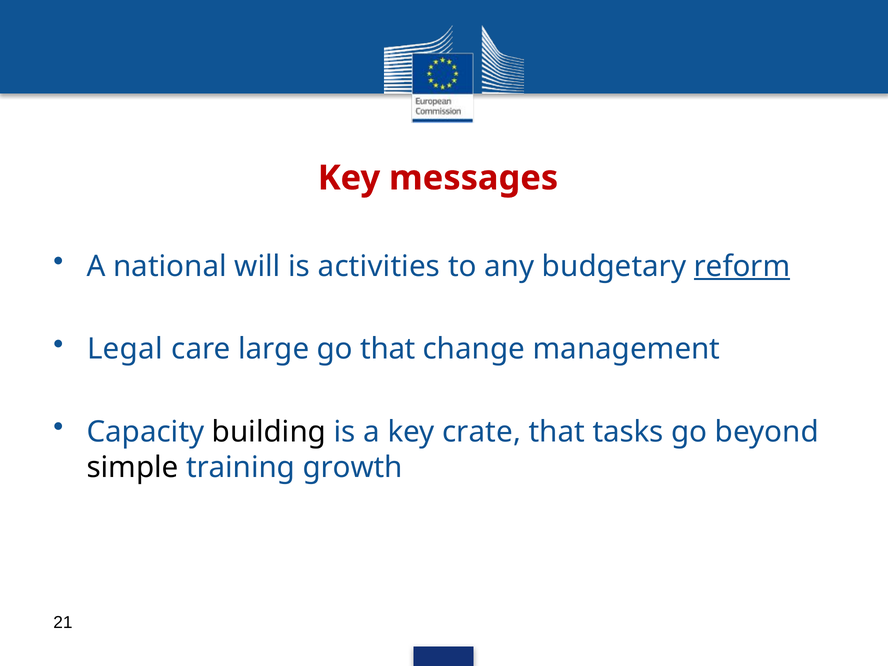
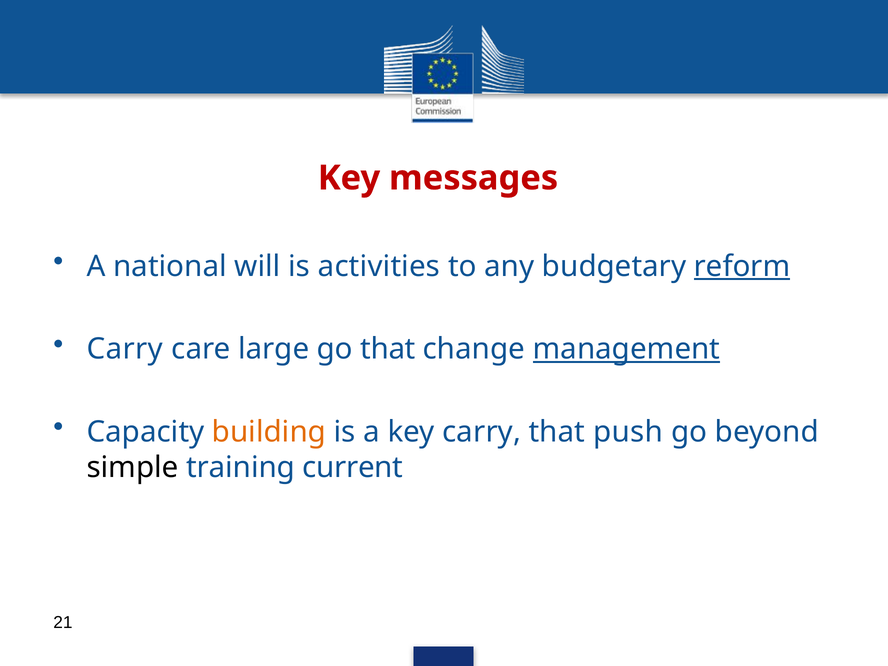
Legal at (125, 349): Legal -> Carry
management underline: none -> present
building colour: black -> orange
key crate: crate -> carry
tasks: tasks -> push
growth: growth -> current
